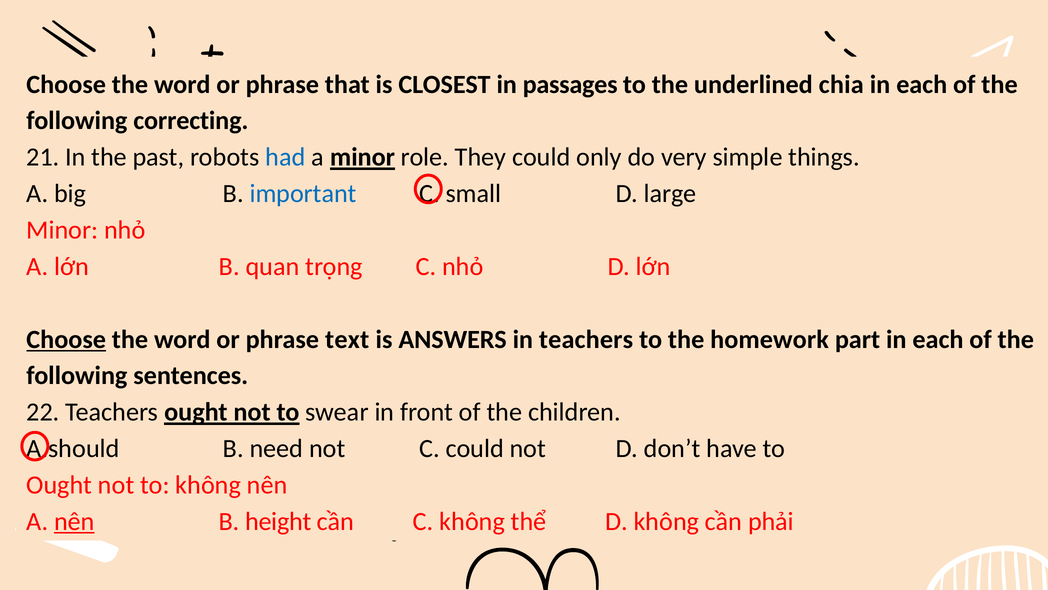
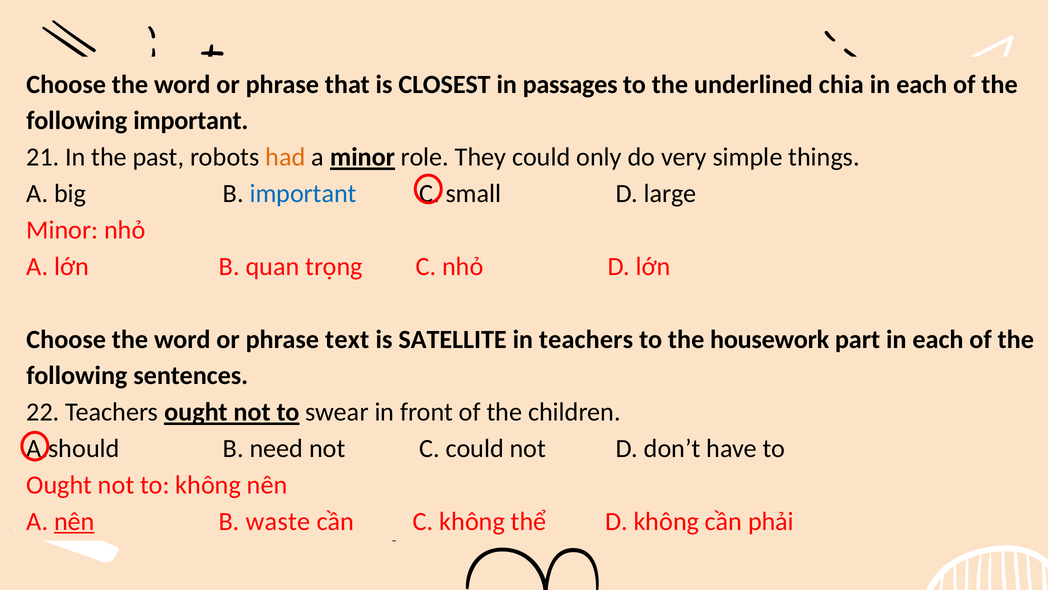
following correcting: correcting -> important
had colour: blue -> orange
Choose at (66, 339) underline: present -> none
ANSWERS: ANSWERS -> SATELLITE
homework: homework -> housework
height: height -> waste
